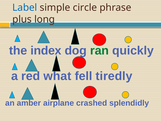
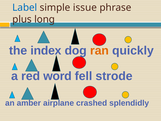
circle: circle -> issue
ran colour: green -> orange
what: what -> word
tiredly: tiredly -> strode
